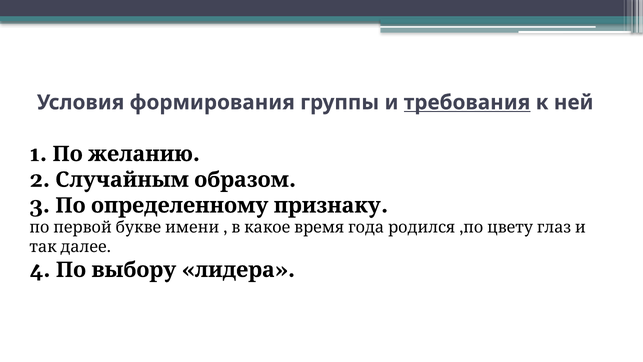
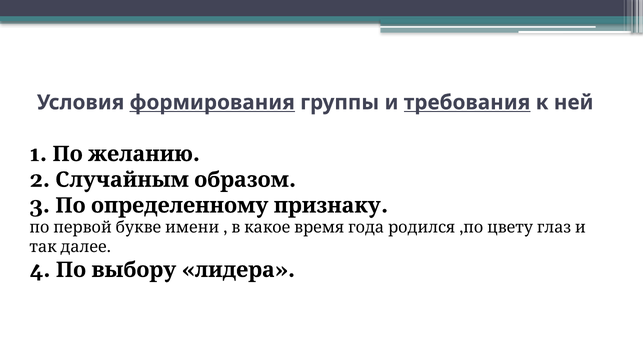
формирования underline: none -> present
